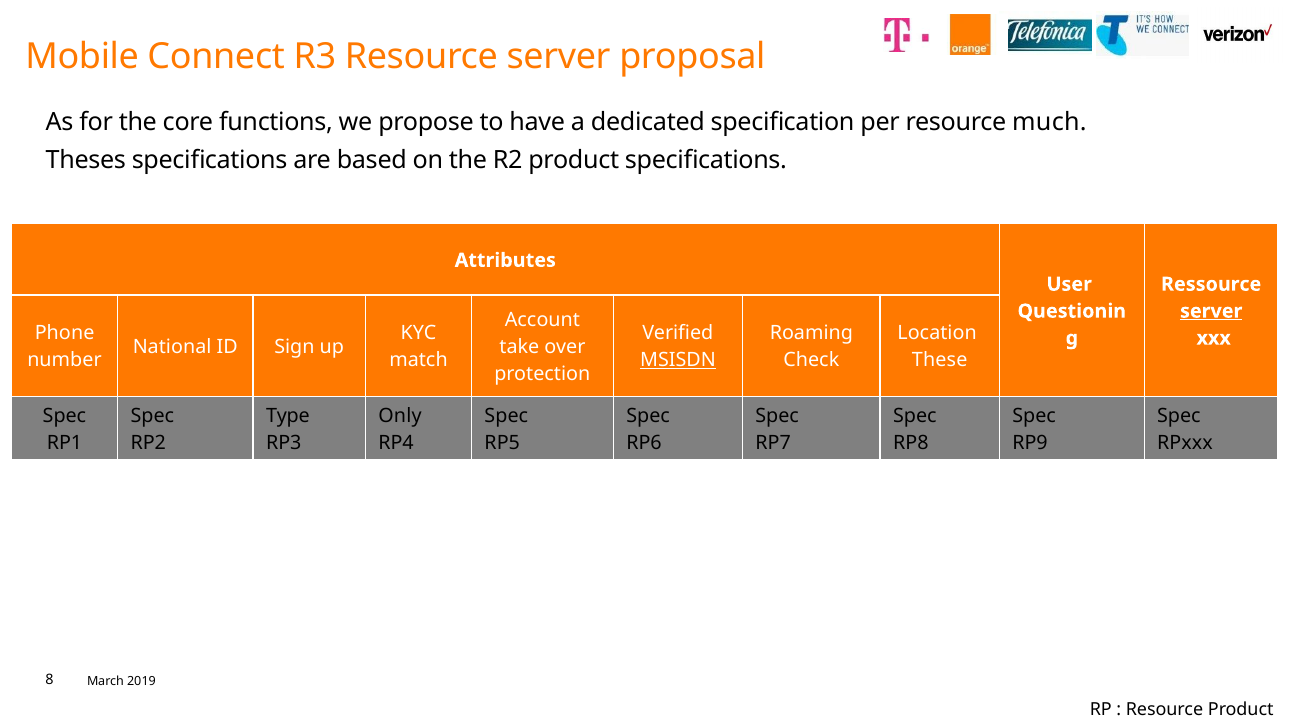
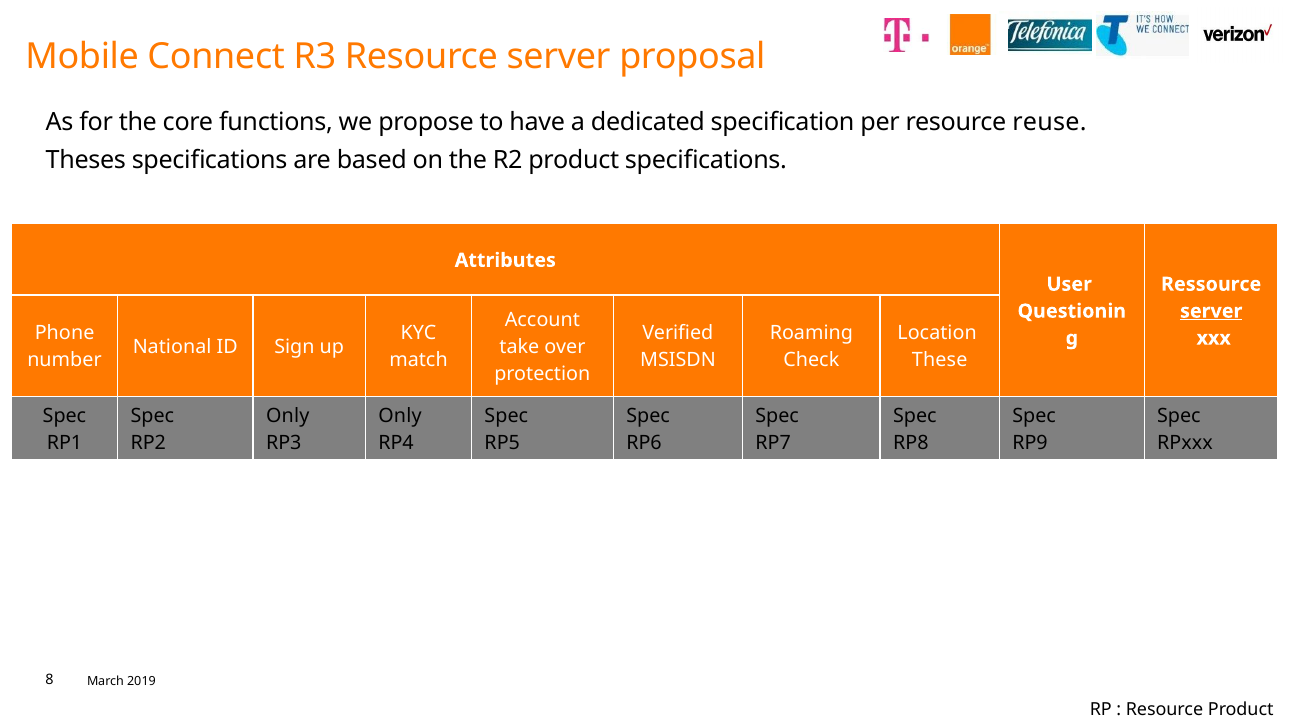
much: much -> reuse
MSISDN underline: present -> none
Type at (288, 416): Type -> Only
